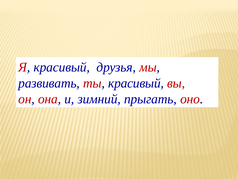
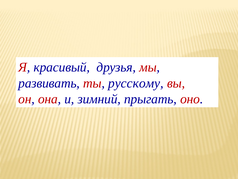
ты красивый: красивый -> русскому
